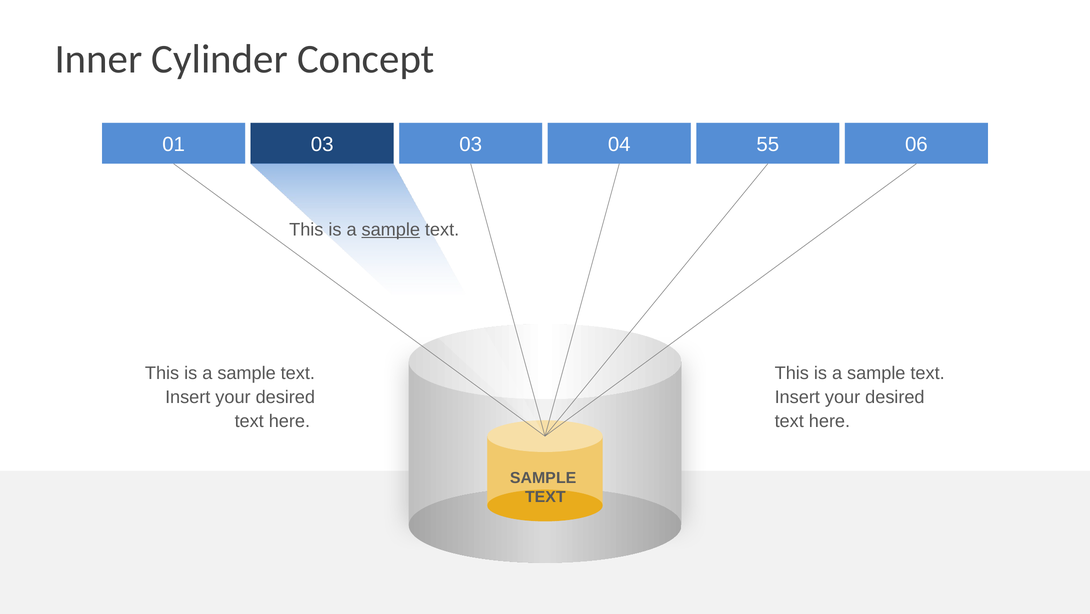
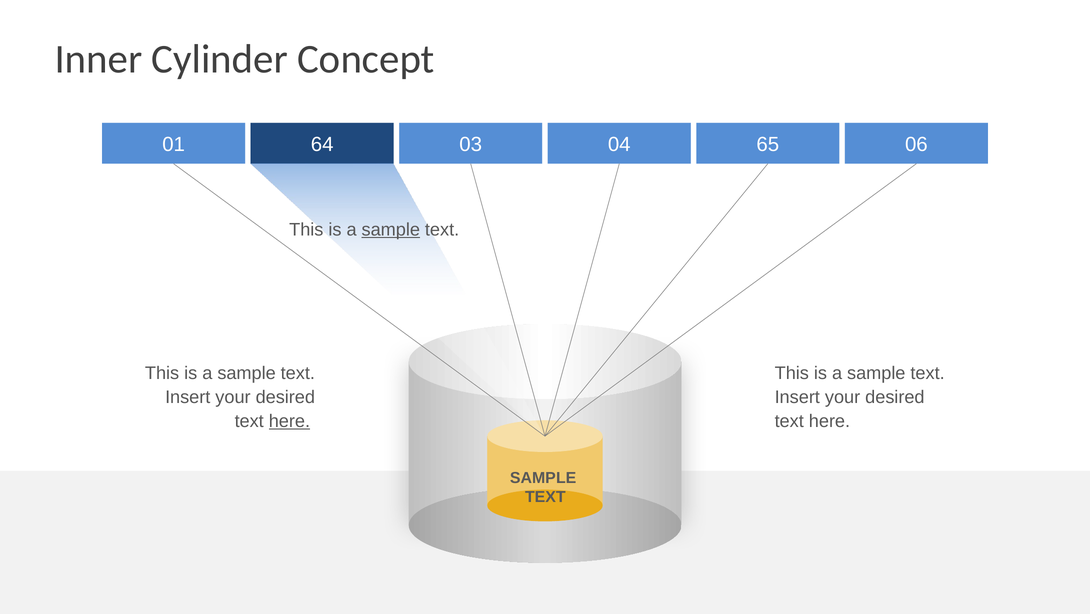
01 03: 03 -> 64
55: 55 -> 65
here at (289, 421) underline: none -> present
